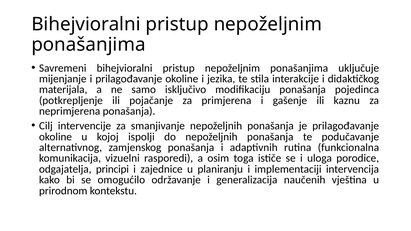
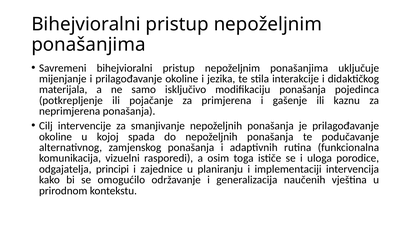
ispolji: ispolji -> spada
